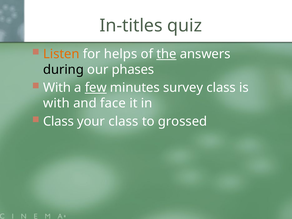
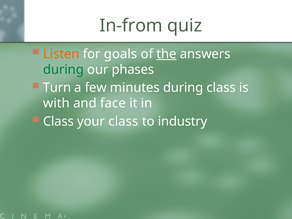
In-titles: In-titles -> In-from
helps: helps -> goals
during at (63, 70) colour: black -> green
With at (57, 88): With -> Turn
few underline: present -> none
minutes survey: survey -> during
grossed: grossed -> industry
